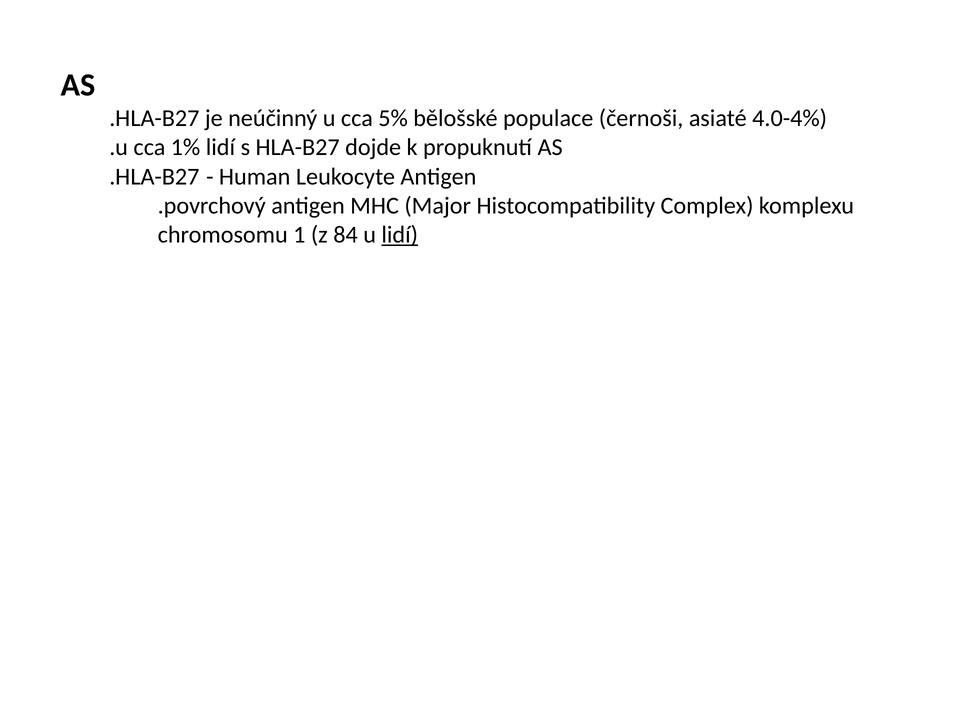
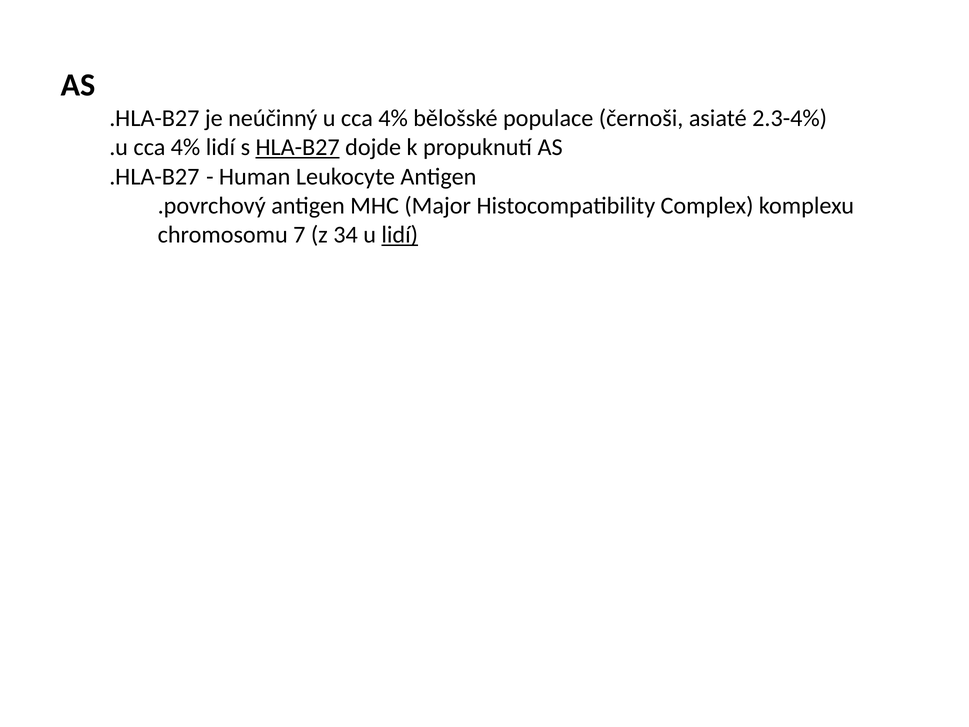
u cca 5%: 5% -> 4%
4.0-4%: 4.0-4% -> 2.3-4%
.u cca 1%: 1% -> 4%
HLA-B27 underline: none -> present
1: 1 -> 7
84: 84 -> 34
